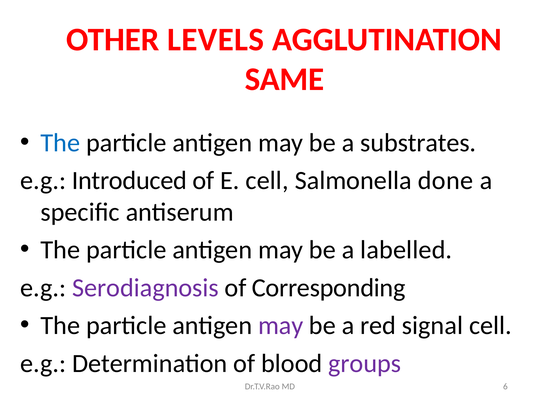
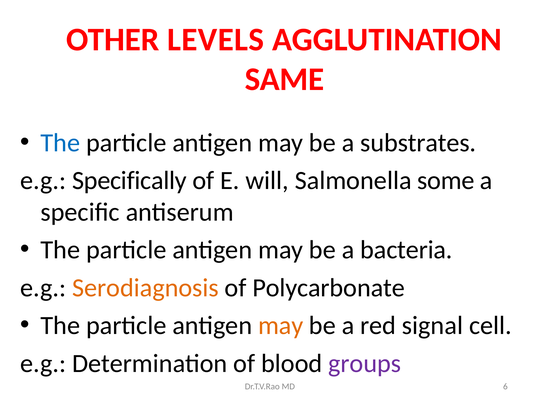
Introduced: Introduced -> Specifically
E cell: cell -> will
done: done -> some
labelled: labelled -> bacteria
Serodiagnosis colour: purple -> orange
Corresponding: Corresponding -> Polycarbonate
may at (281, 326) colour: purple -> orange
